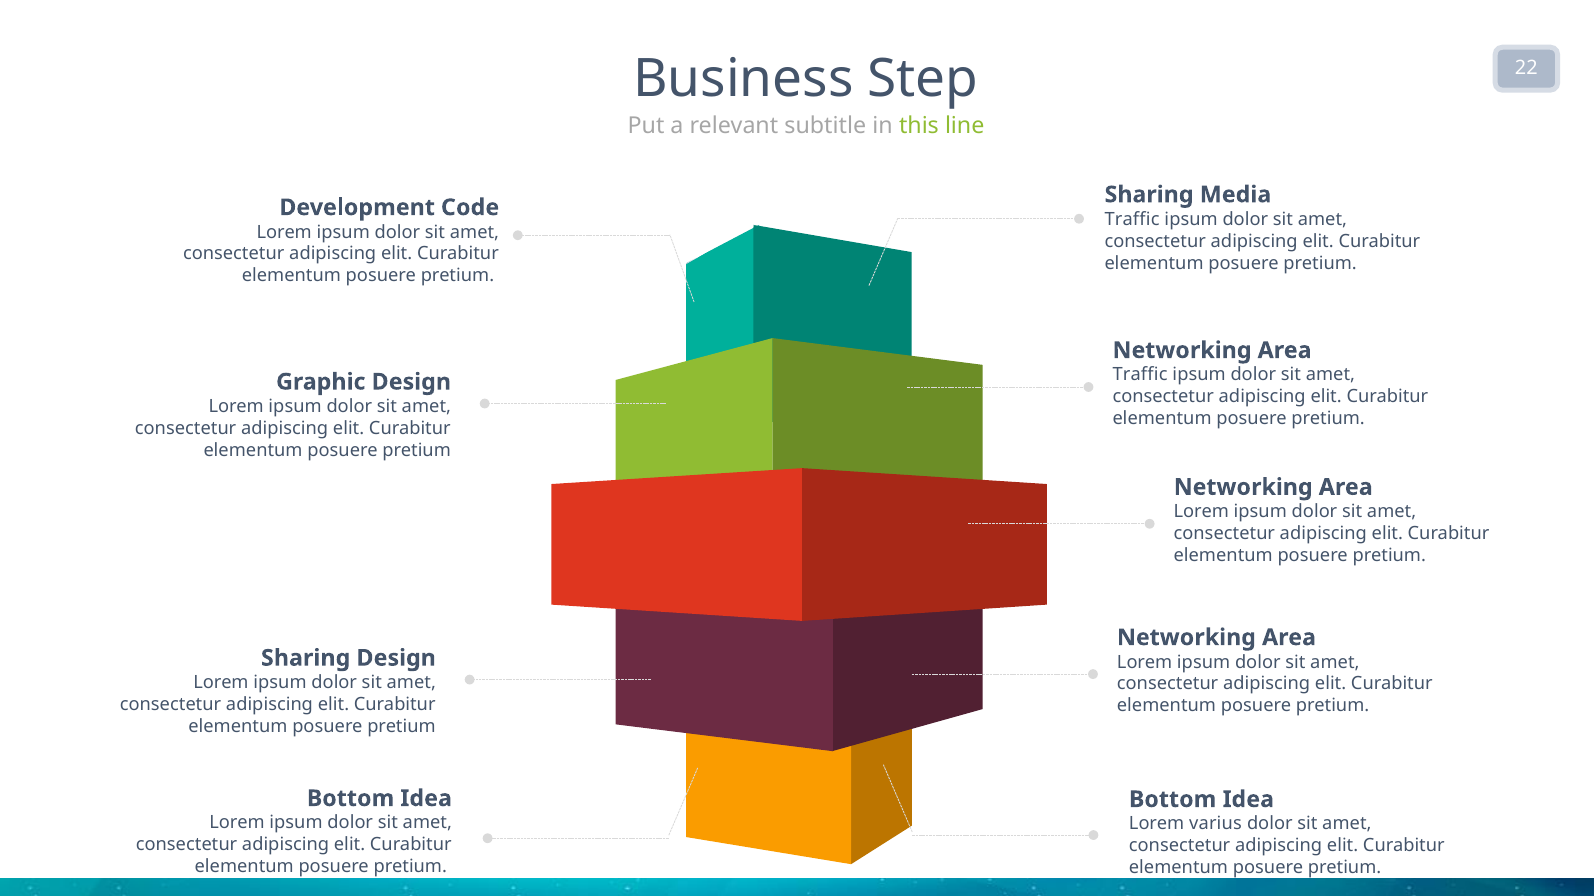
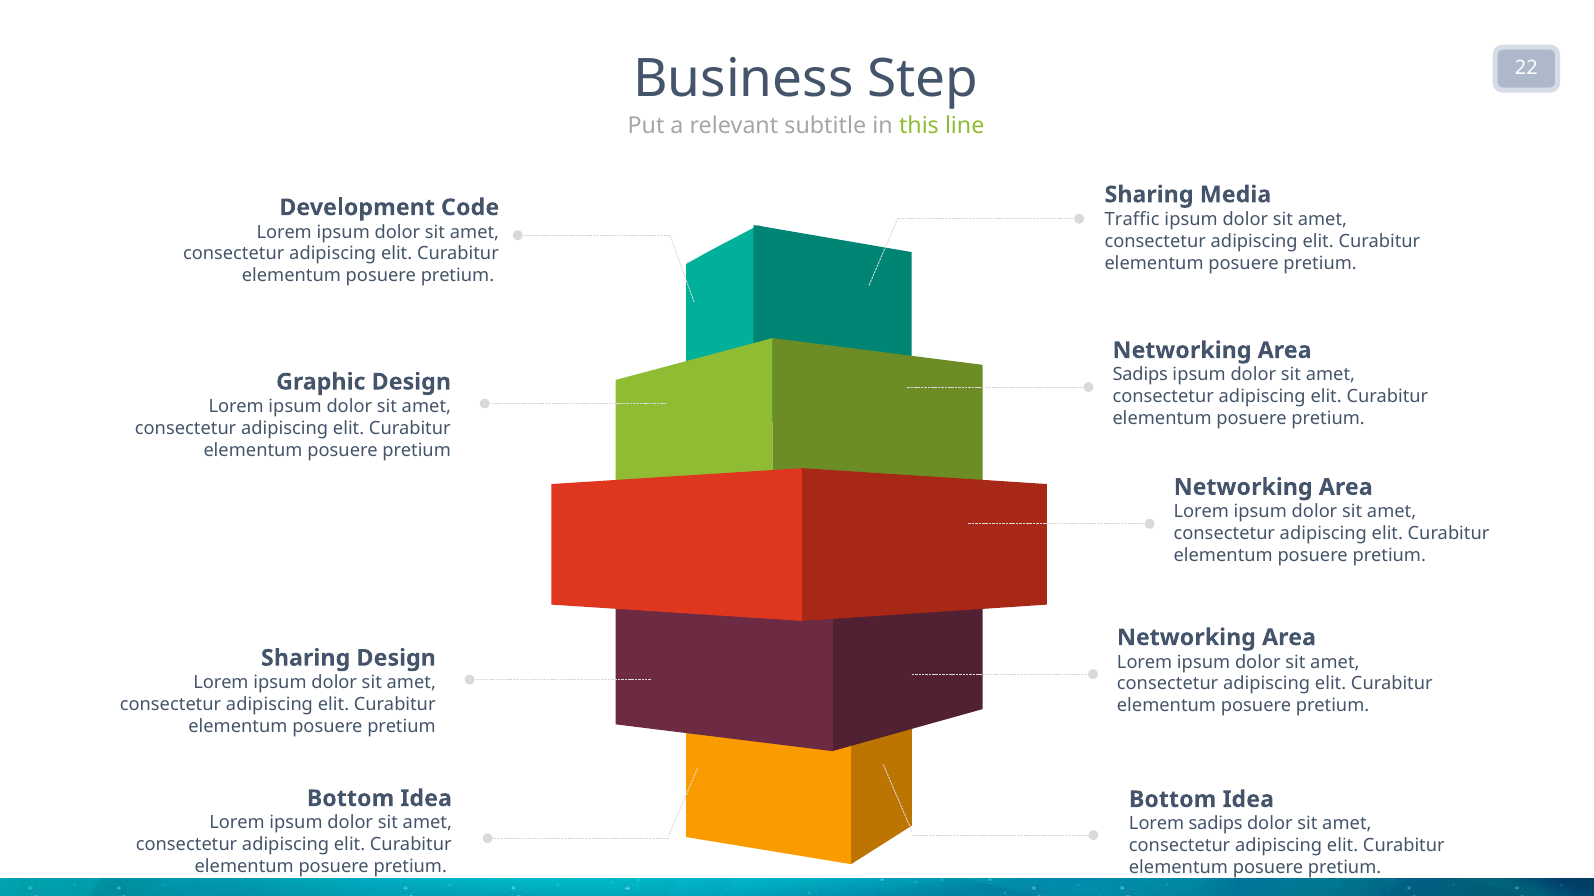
Traffic at (1140, 375): Traffic -> Sadips
Lorem varius: varius -> sadips
